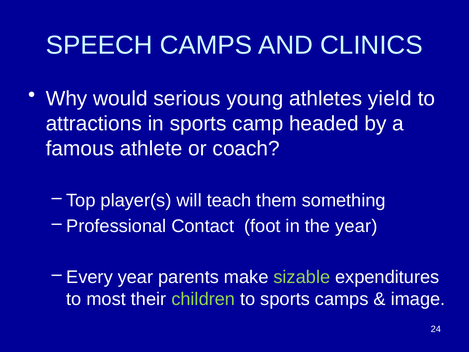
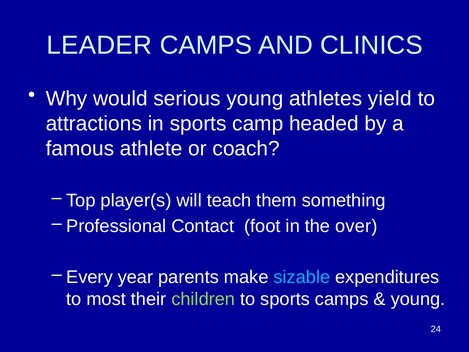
SPEECH: SPEECH -> LEADER
the year: year -> over
sizable colour: light green -> light blue
image at (418, 299): image -> young
